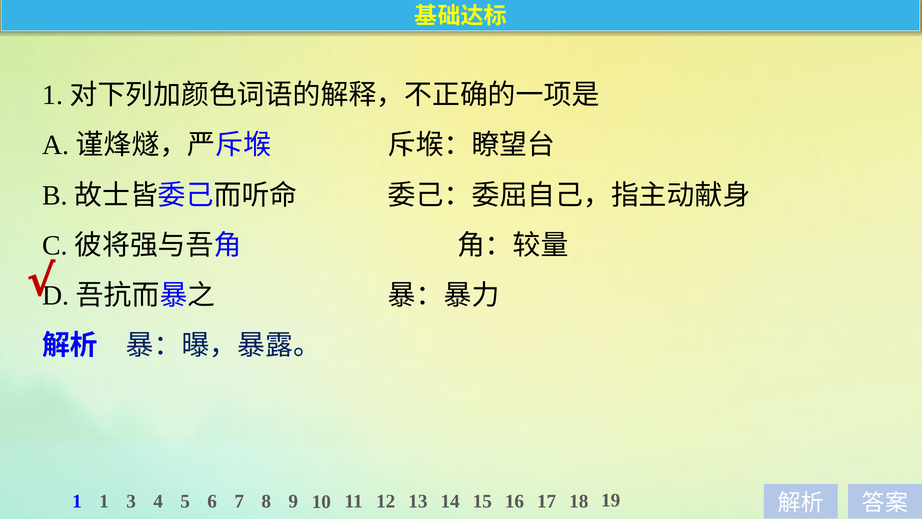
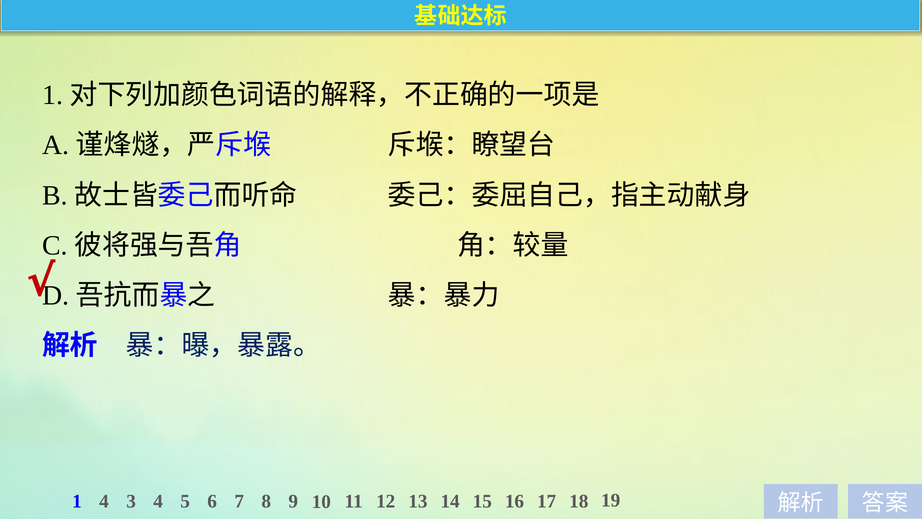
1 1: 1 -> 4
